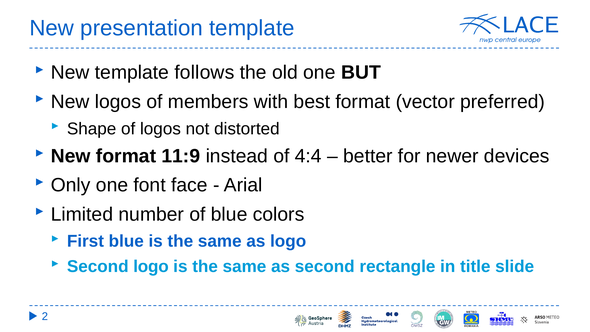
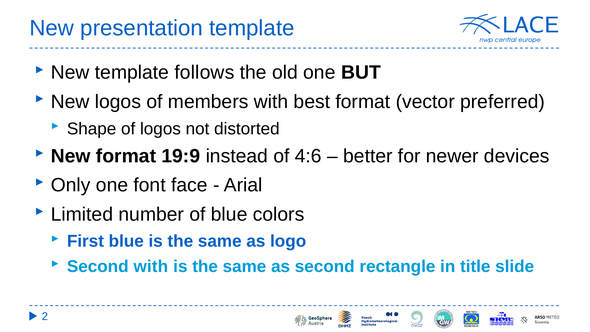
11:9: 11:9 -> 19:9
4:4: 4:4 -> 4:6
Second logo: logo -> with
